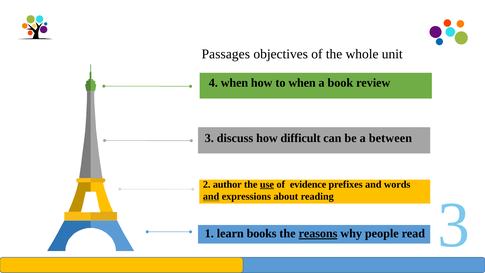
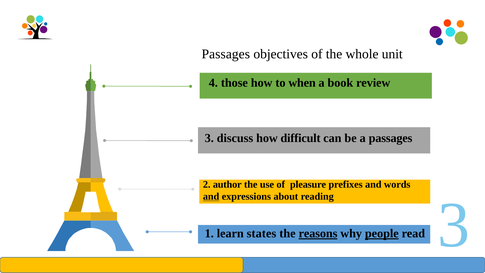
4 when: when -> those
a between: between -> passages
use underline: present -> none
evidence: evidence -> pleasure
books: books -> states
people underline: none -> present
